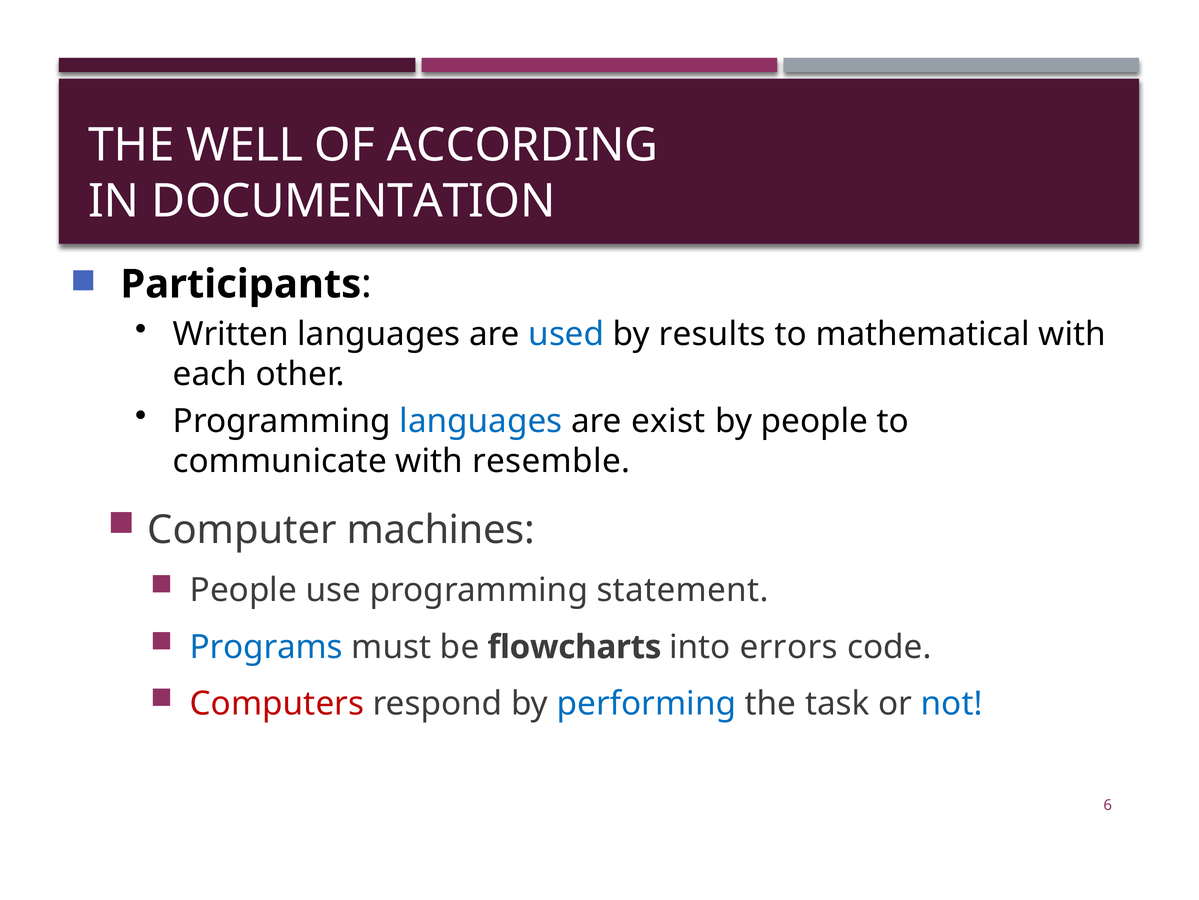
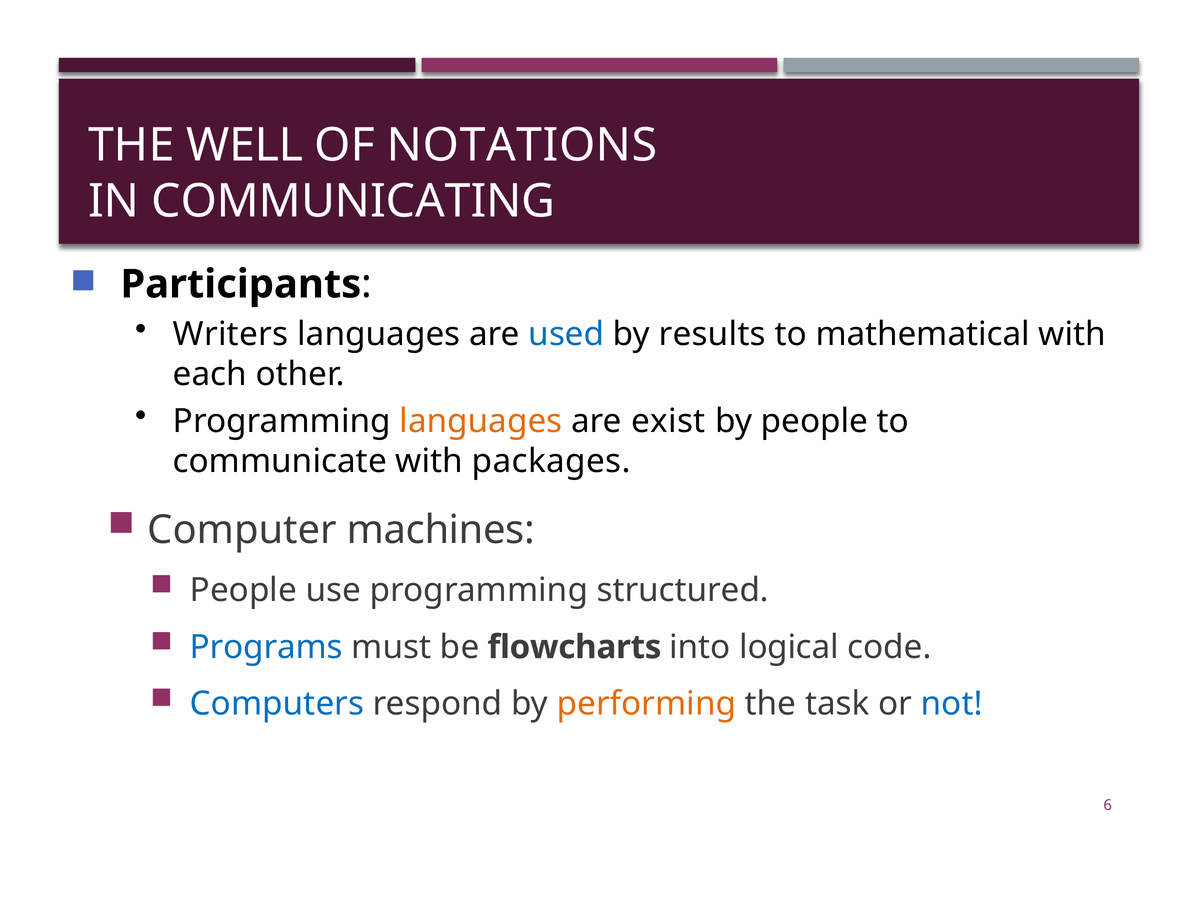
ACCORDING: ACCORDING -> NOTATIONS
DOCUMENTATION: DOCUMENTATION -> COMMUNICATING
Written: Written -> Writers
languages at (481, 421) colour: blue -> orange
resemble: resemble -> packages
statement: statement -> structured
errors: errors -> logical
Computers colour: red -> blue
performing colour: blue -> orange
